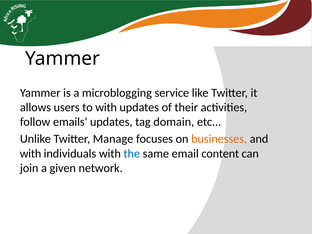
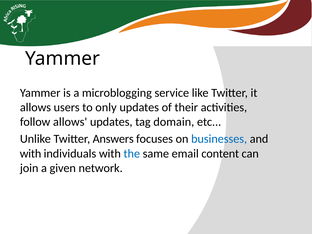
to with: with -> only
follow emails: emails -> allows
Manage: Manage -> Answers
businesses colour: orange -> blue
